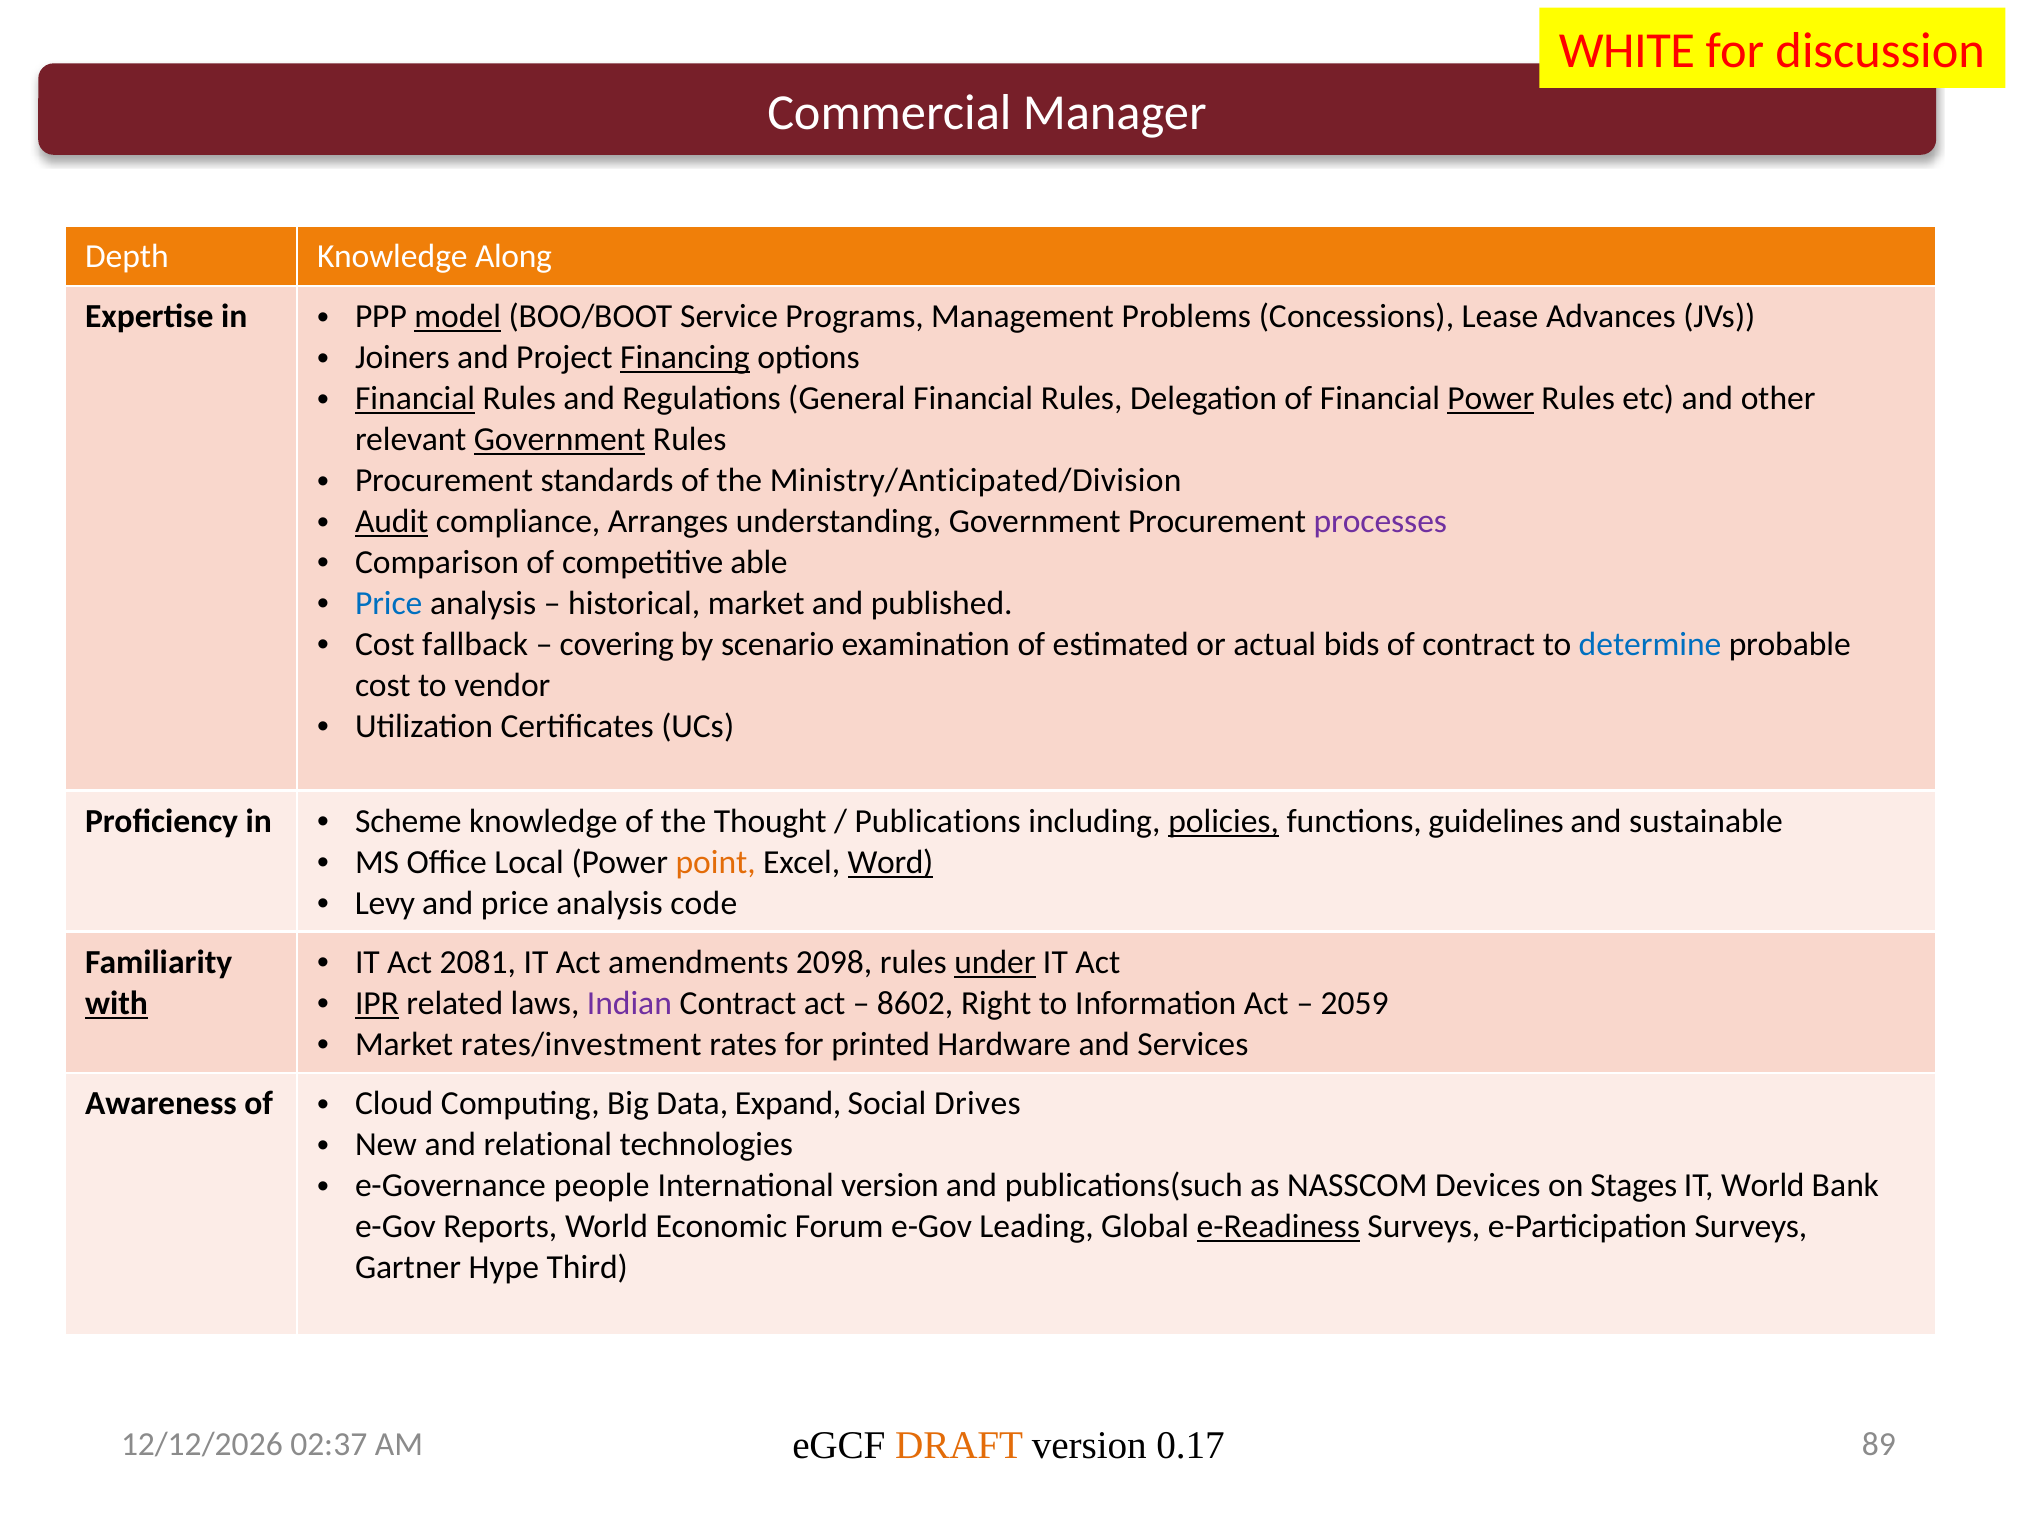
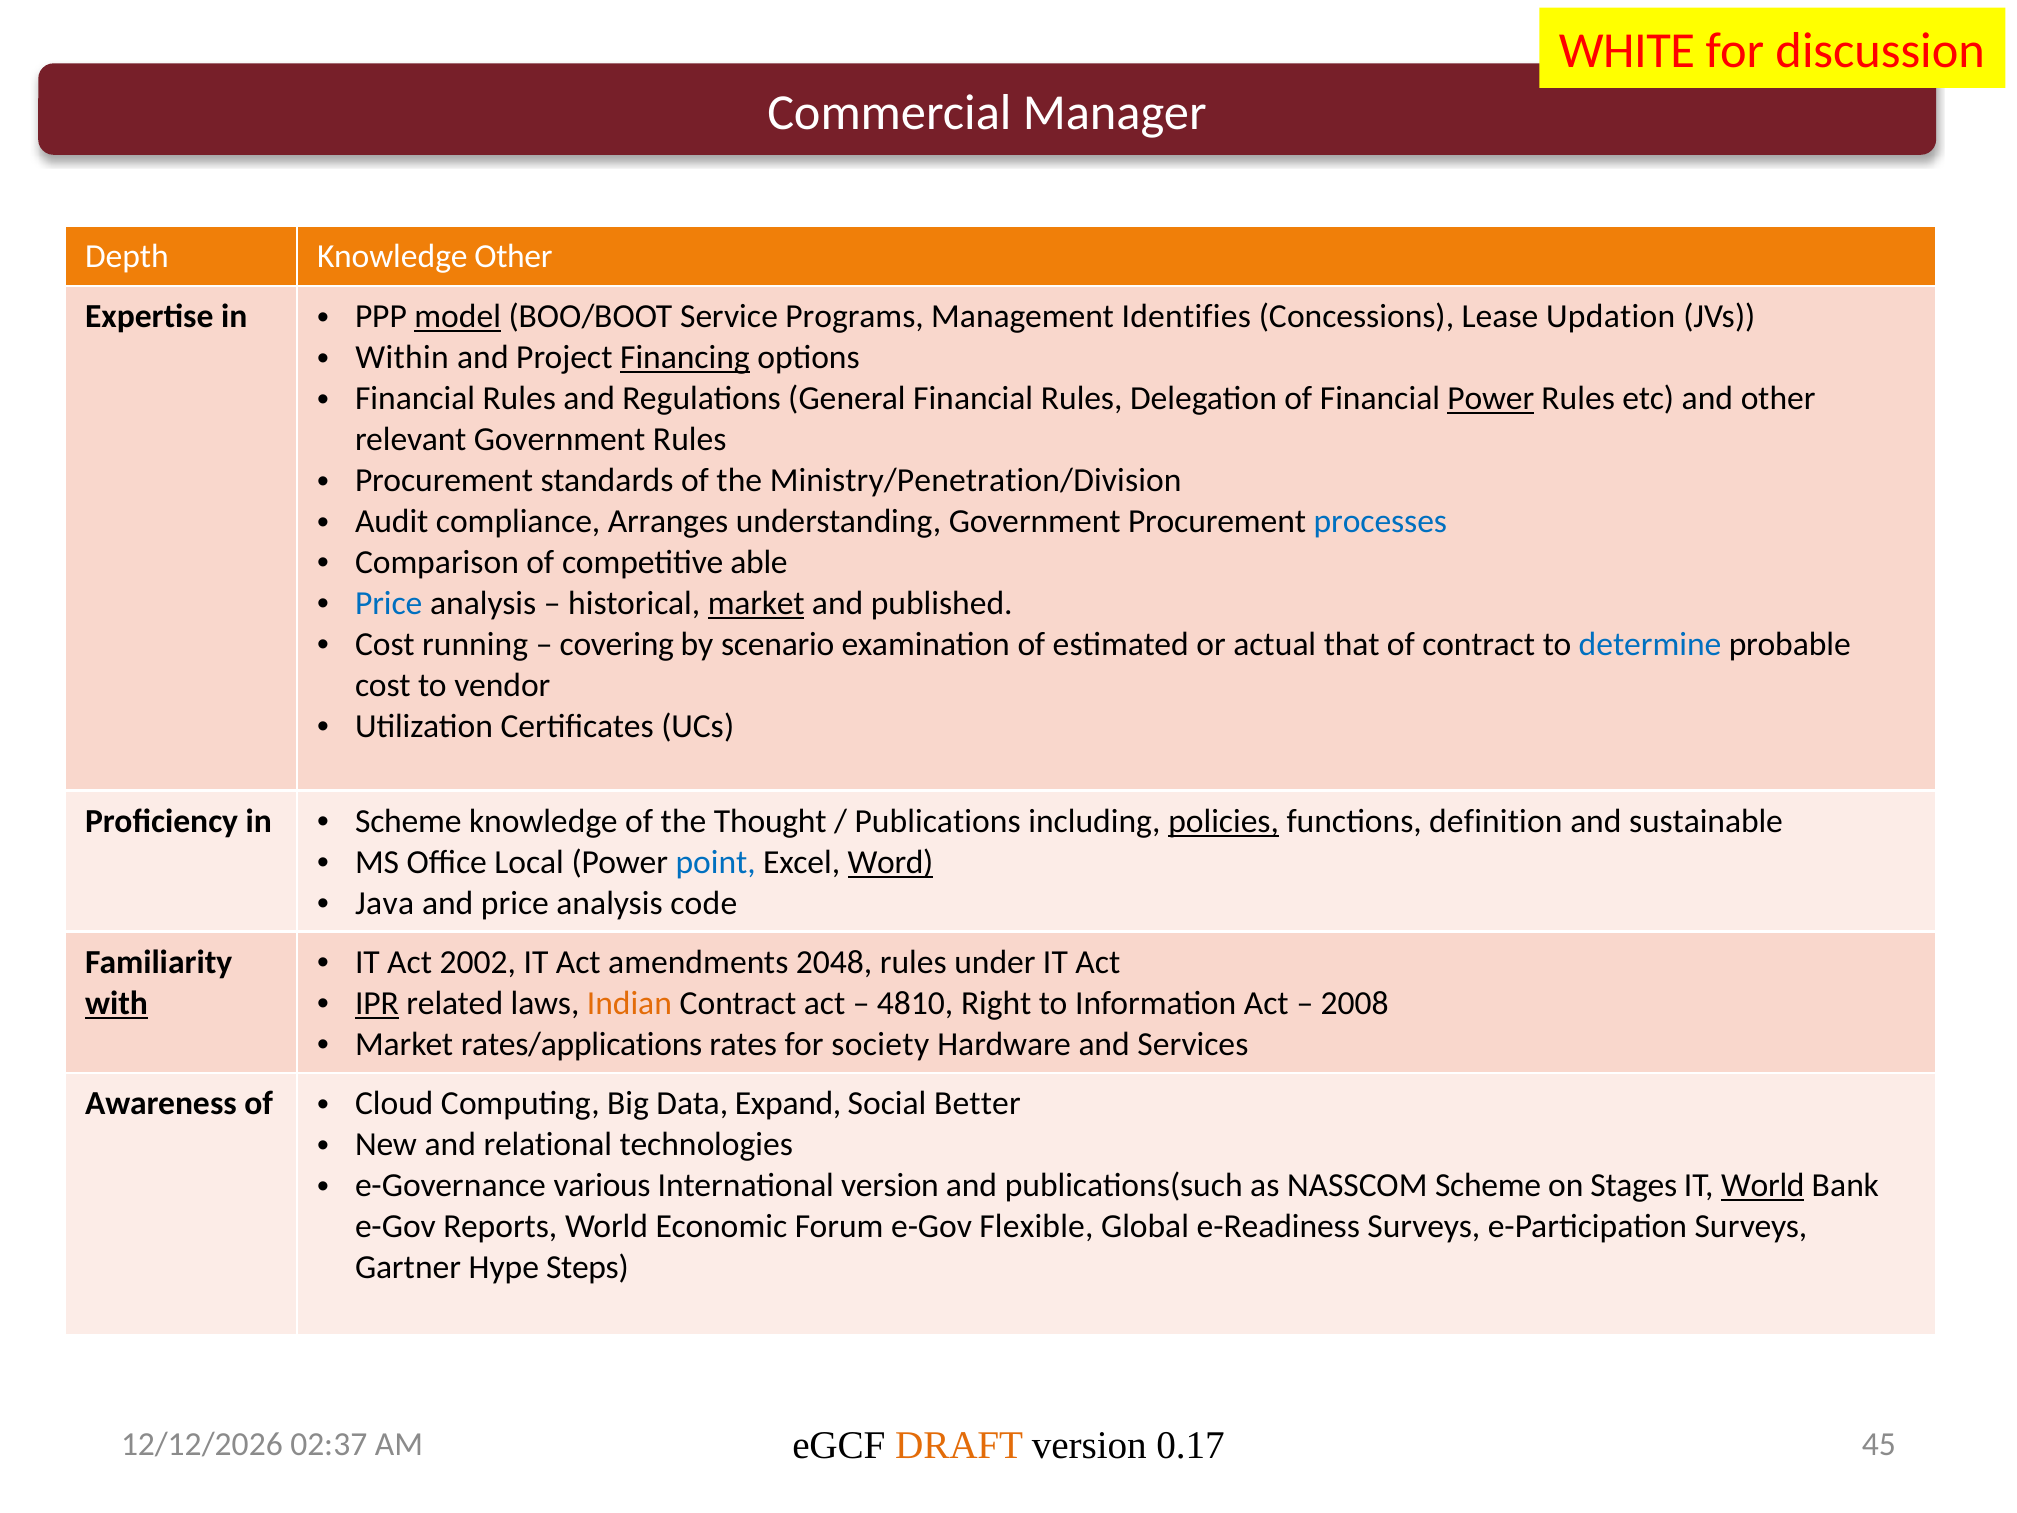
Knowledge Along: Along -> Other
Problems: Problems -> Identifies
Advances: Advances -> Updation
Joiners: Joiners -> Within
Financial at (415, 399) underline: present -> none
Government at (560, 440) underline: present -> none
Ministry/Anticipated/Division: Ministry/Anticipated/Division -> Ministry/Penetration/Division
Audit underline: present -> none
processes colour: purple -> blue
market at (756, 604) underline: none -> present
fallback: fallback -> running
bids: bids -> that
guidelines: guidelines -> definition
point colour: orange -> blue
Levy: Levy -> Java
2081: 2081 -> 2002
2098: 2098 -> 2048
under underline: present -> none
Indian colour: purple -> orange
8602: 8602 -> 4810
2059: 2059 -> 2008
rates/investment: rates/investment -> rates/applications
printed: printed -> society
Drives: Drives -> Better
people: people -> various
NASSCOM Devices: Devices -> Scheme
World at (1763, 1186) underline: none -> present
Leading: Leading -> Flexible
e-Readiness underline: present -> none
Third: Third -> Steps
89: 89 -> 45
